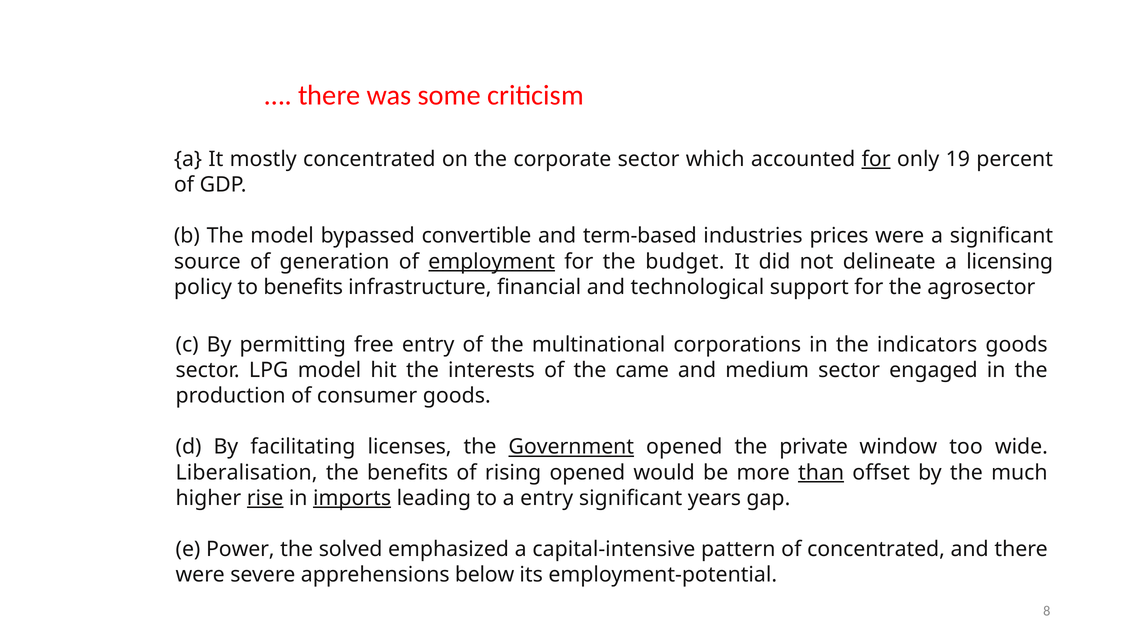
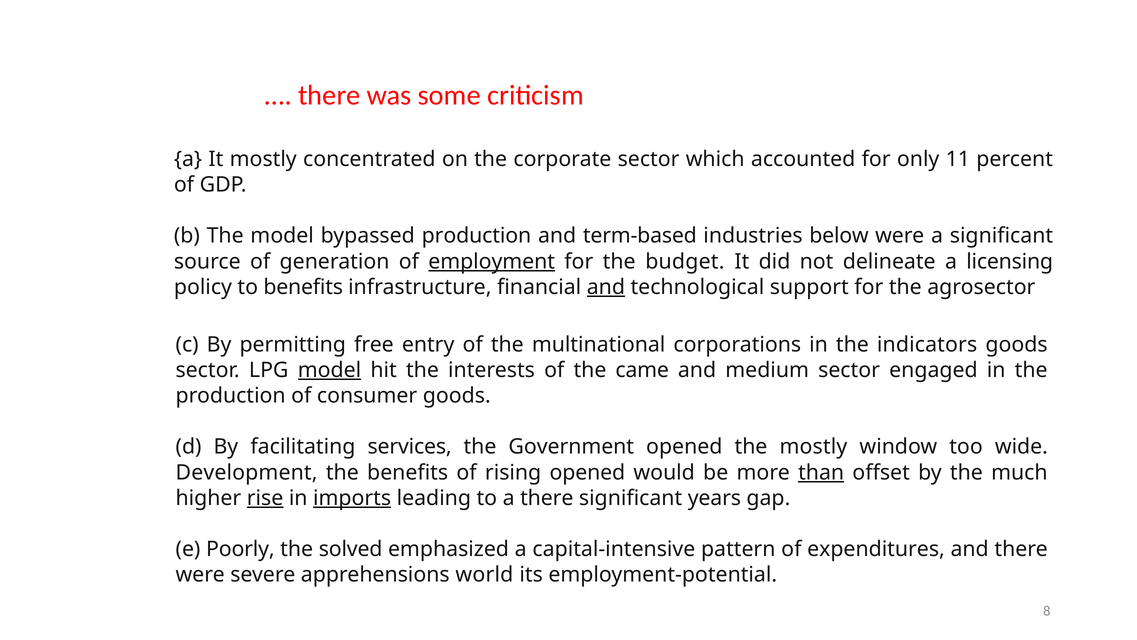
for at (876, 159) underline: present -> none
19: 19 -> 11
bypassed convertible: convertible -> production
prices: prices -> below
and at (606, 287) underline: none -> present
model at (329, 370) underline: none -> present
licenses: licenses -> services
Government underline: present -> none
the private: private -> mostly
Liberalisation: Liberalisation -> Development
a entry: entry -> there
Power: Power -> Poorly
of concentrated: concentrated -> expenditures
below: below -> world
